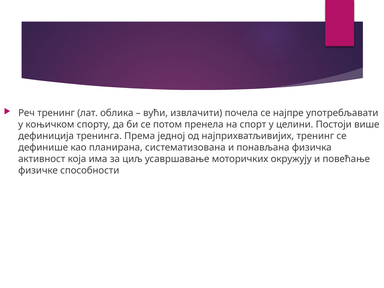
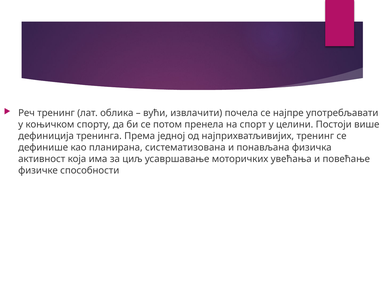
окружују: окружују -> увећања
